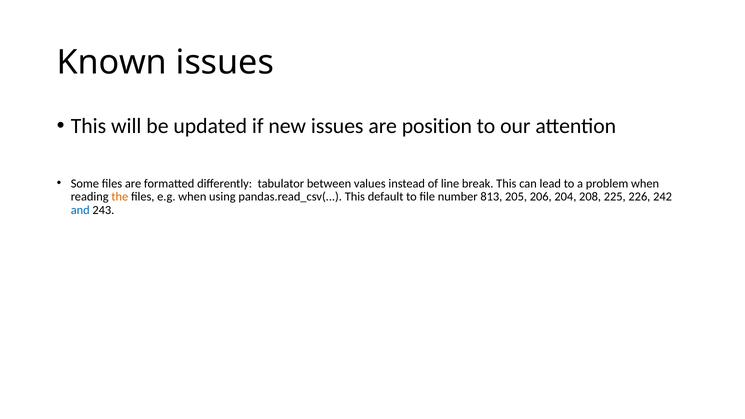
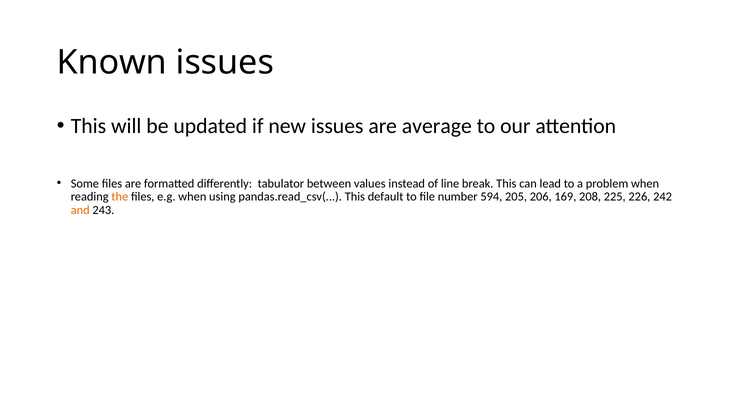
position: position -> average
813: 813 -> 594
204: 204 -> 169
and colour: blue -> orange
